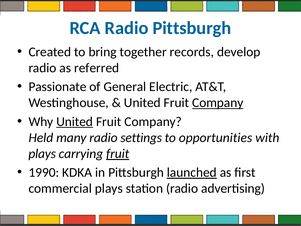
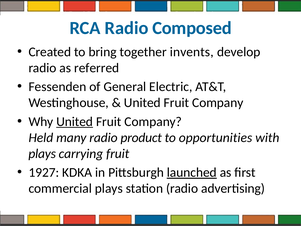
Radio Pittsburgh: Pittsburgh -> Composed
records: records -> invents
Passionate: Passionate -> Fessenden
Company at (218, 103) underline: present -> none
settings: settings -> product
fruit at (118, 154) underline: present -> none
1990: 1990 -> 1927
